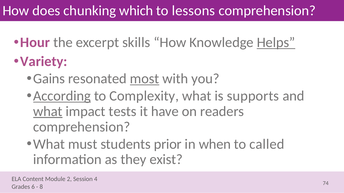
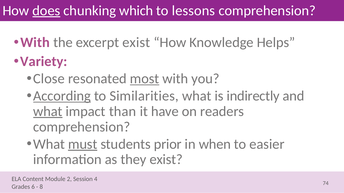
does underline: none -> present
Hour at (35, 43): Hour -> With
excerpt skills: skills -> exist
Helps underline: present -> none
Gains: Gains -> Close
Complexity: Complexity -> Similarities
supports: supports -> indirectly
tests: tests -> than
must underline: none -> present
called: called -> easier
